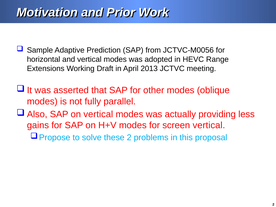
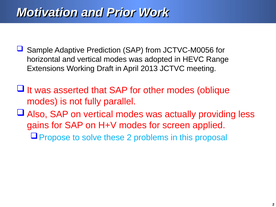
screen vertical: vertical -> applied
